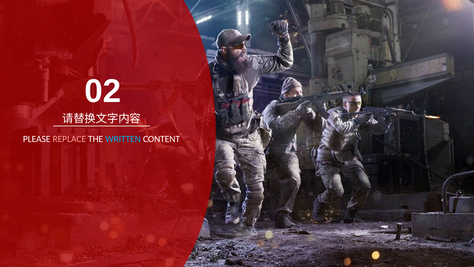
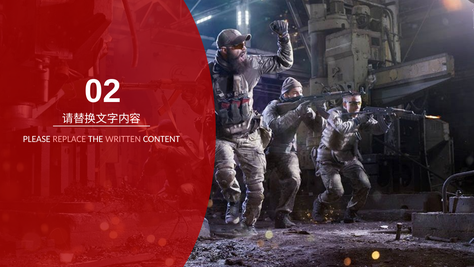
WRITTEN colour: light blue -> pink
